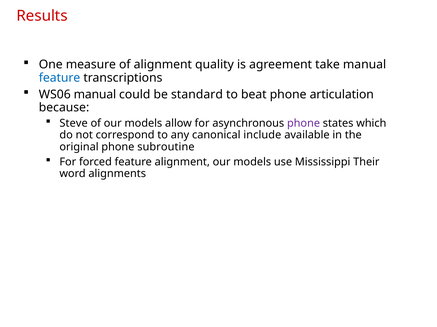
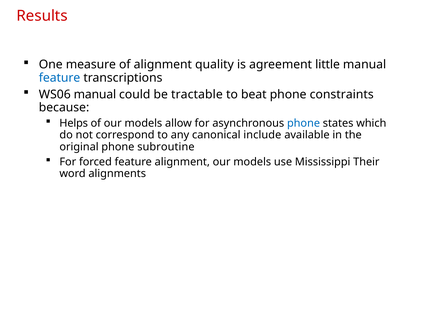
take: take -> little
standard: standard -> tractable
articulation: articulation -> constraints
Steve: Steve -> Helps
phone at (304, 123) colour: purple -> blue
